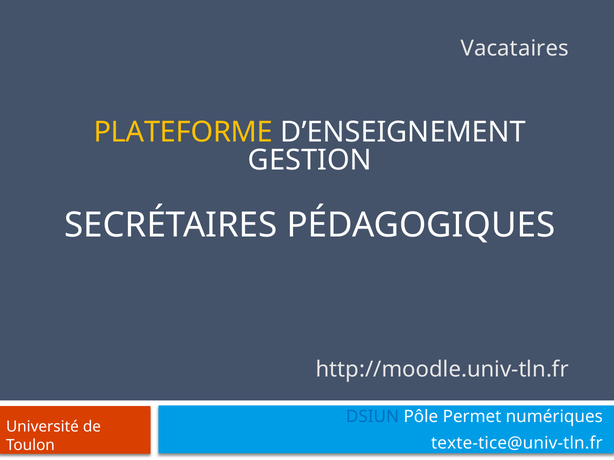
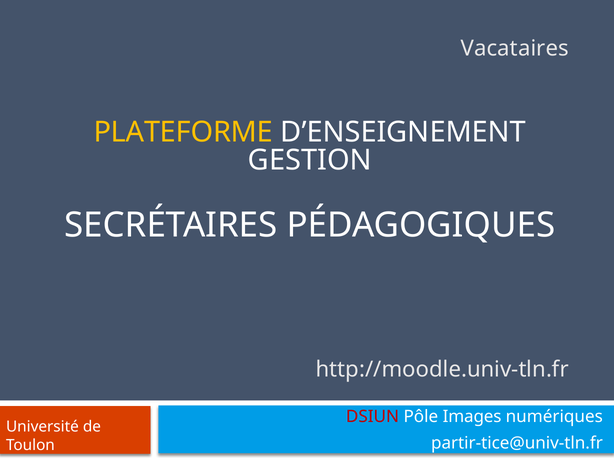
DSIUN colour: blue -> red
Permet: Permet -> Images
texte-tice@univ-tln.fr: texte-tice@univ-tln.fr -> partir-tice@univ-tln.fr
